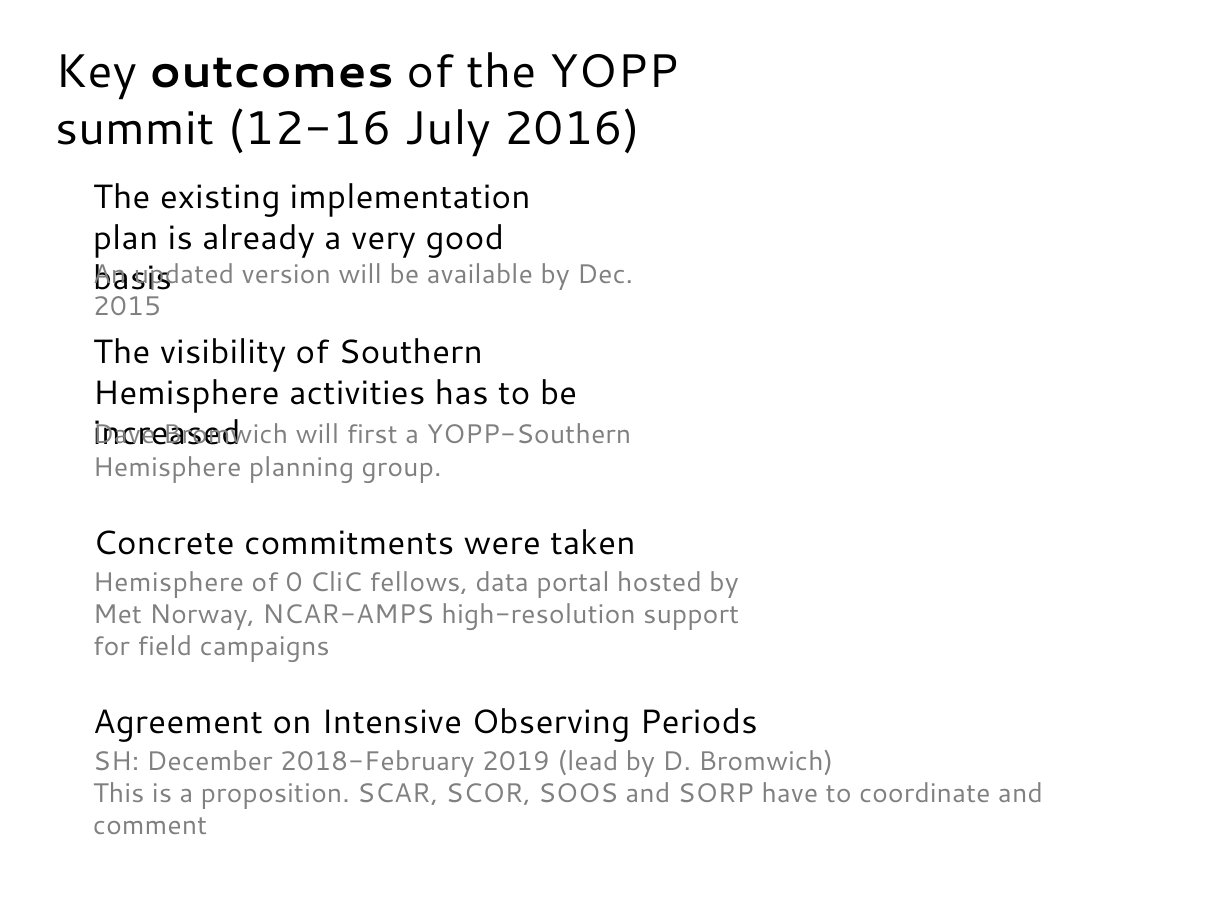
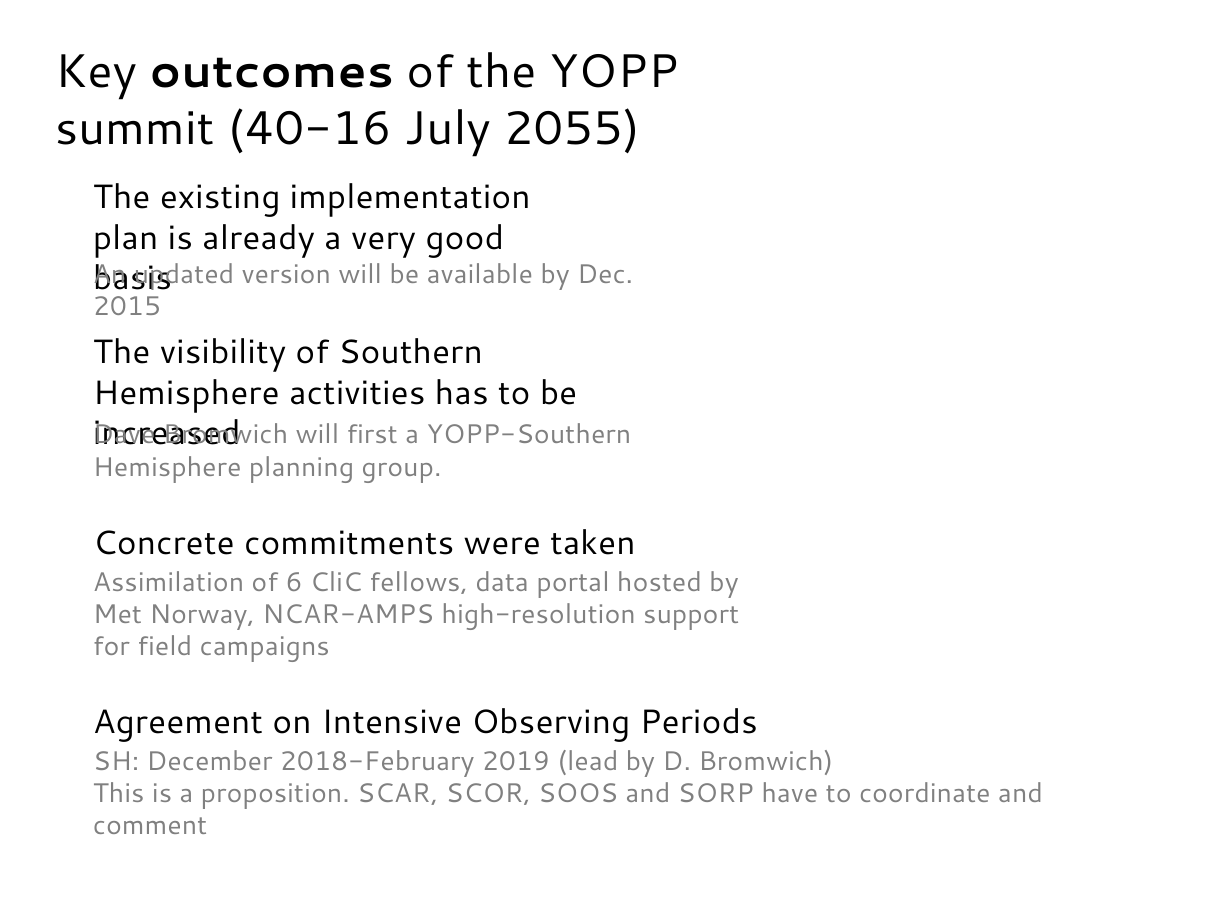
12-16: 12-16 -> 40-16
2016: 2016 -> 2055
Hemisphere at (168, 582): Hemisphere -> Assimilation
0: 0 -> 6
